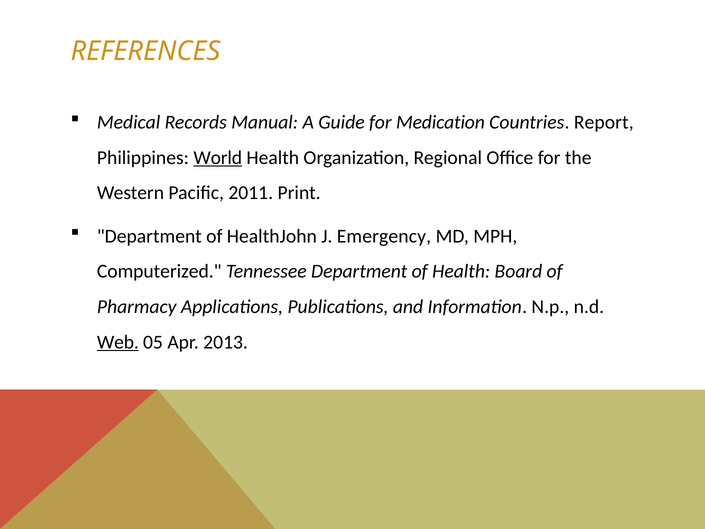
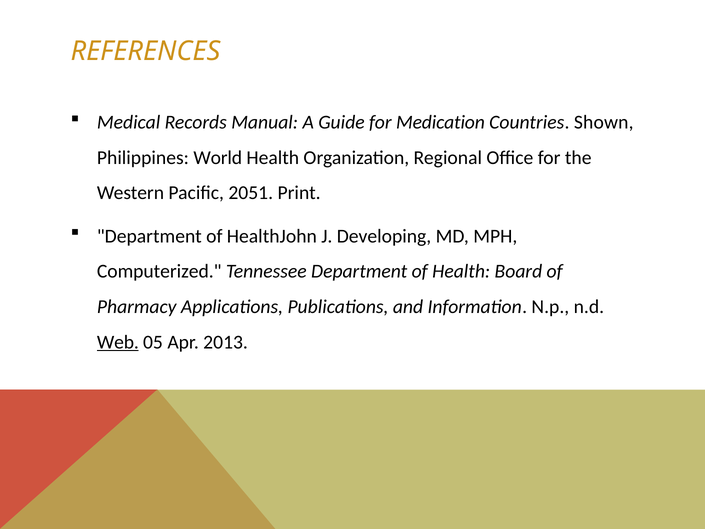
Report: Report -> Shown
World underline: present -> none
2011: 2011 -> 2051
Emergency: Emergency -> Developing
